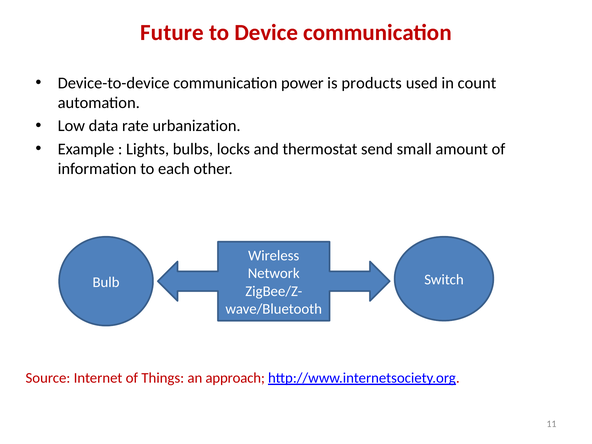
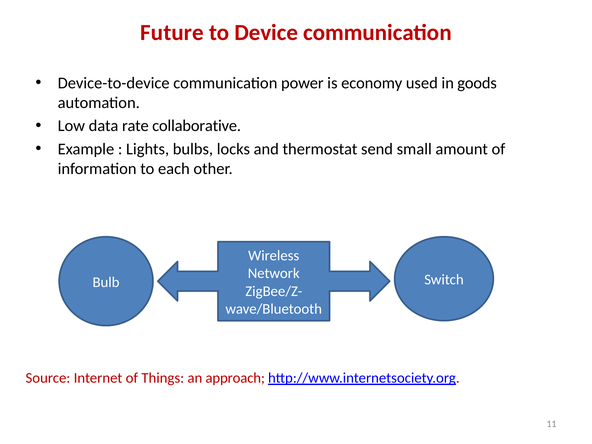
products: products -> economy
count: count -> goods
urbanization: urbanization -> collaborative
